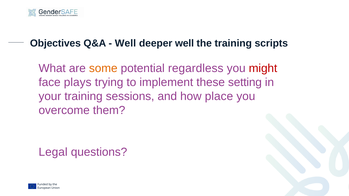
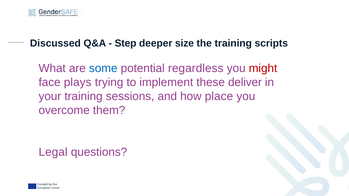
Objectives: Objectives -> Discussed
Well at (125, 43): Well -> Step
deeper well: well -> size
some colour: orange -> blue
setting: setting -> deliver
